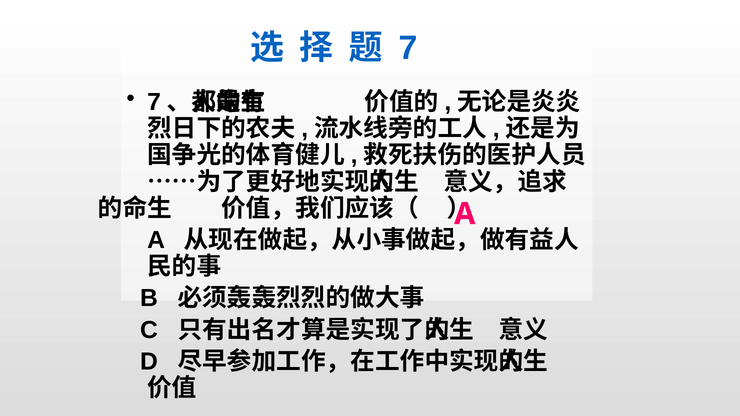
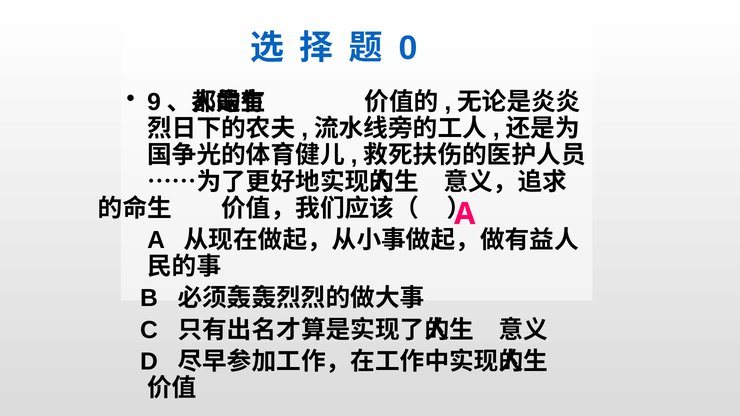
7 at (408, 48): 7 -> 0
7 at (154, 102): 7 -> 9
